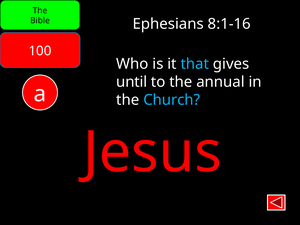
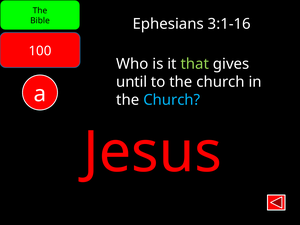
8:1-16: 8:1-16 -> 3:1-16
that colour: light blue -> light green
to the annual: annual -> church
